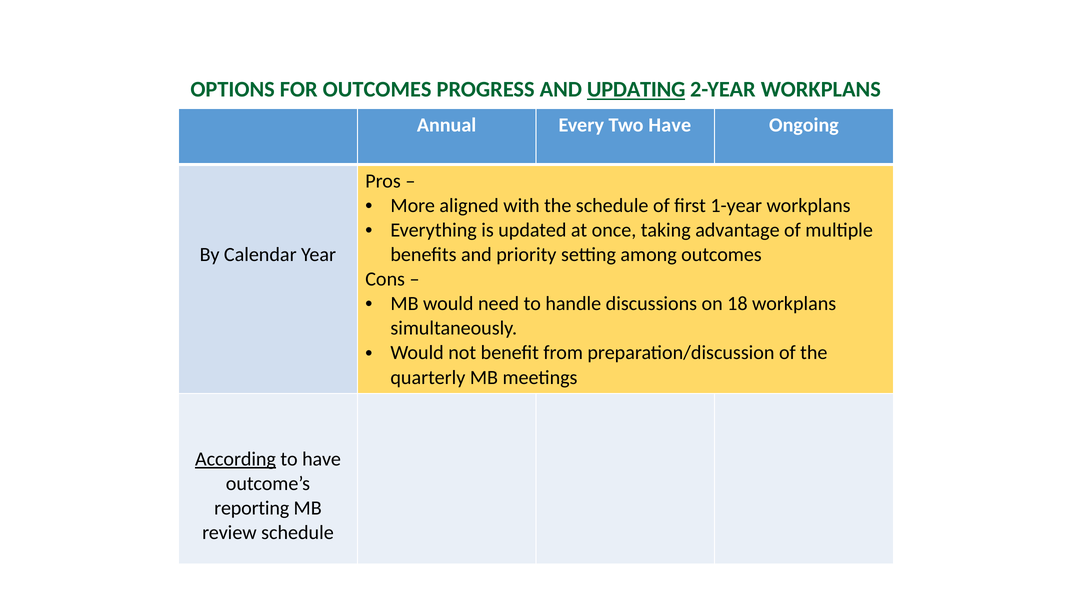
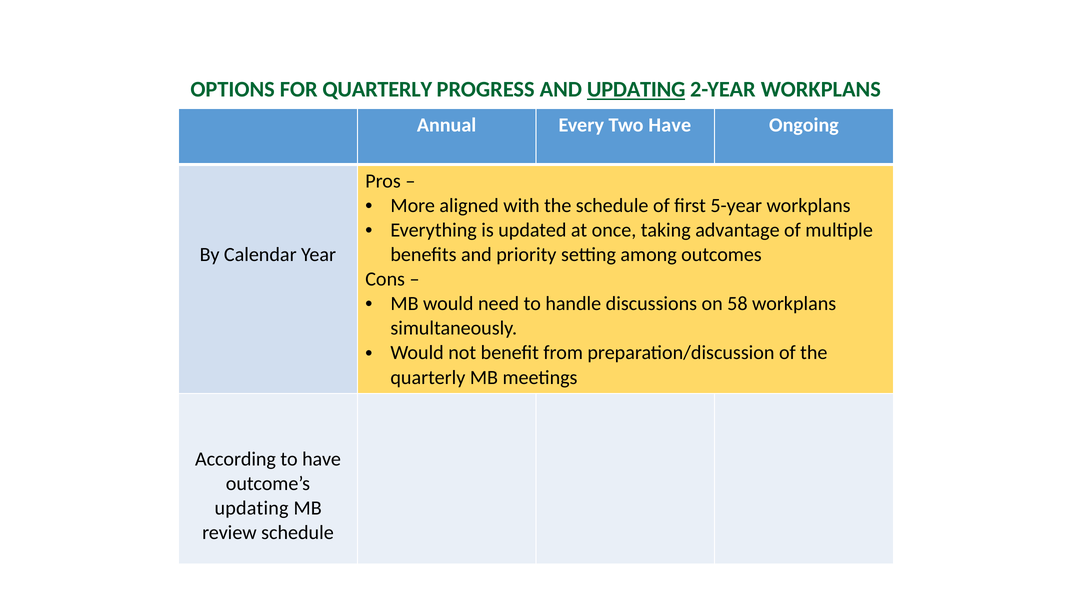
FOR OUTCOMES: OUTCOMES -> QUARTERLY
1-year: 1-year -> 5-year
18: 18 -> 58
According underline: present -> none
reporting at (252, 508): reporting -> updating
